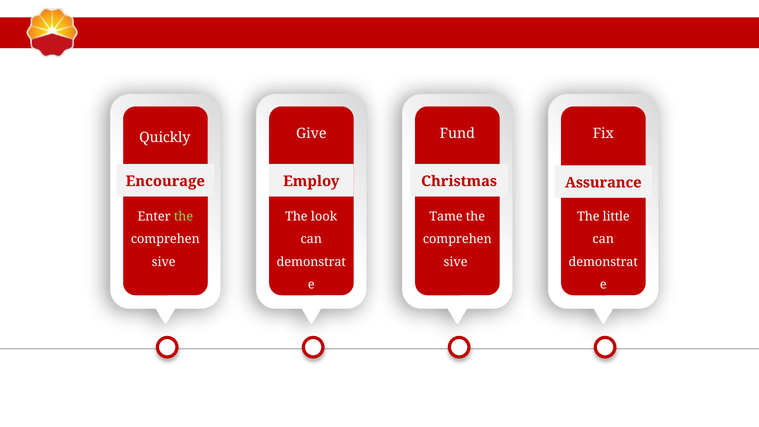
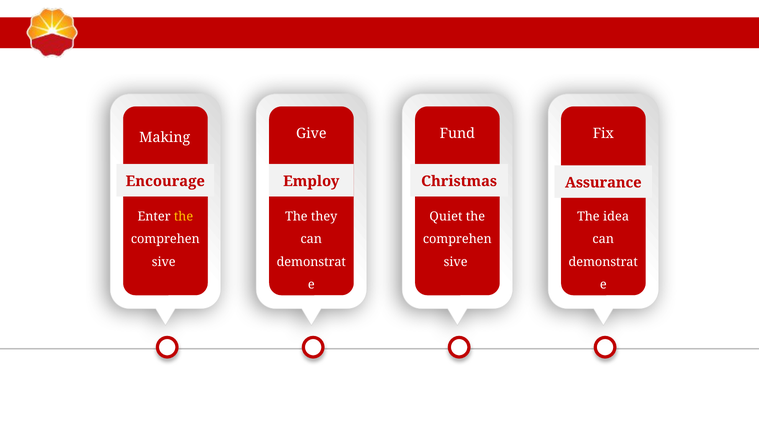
Quickly: Quickly -> Making
the at (184, 216) colour: light green -> yellow
look: look -> they
Tame: Tame -> Quiet
little: little -> idea
